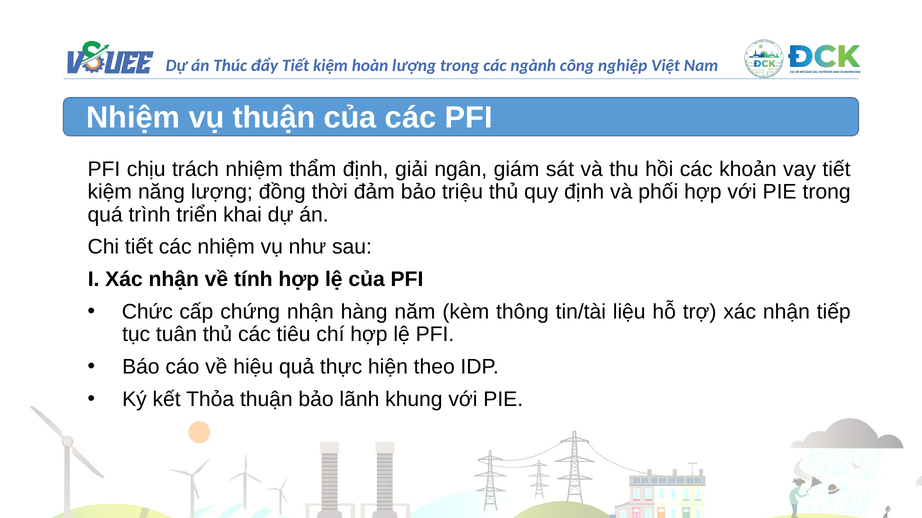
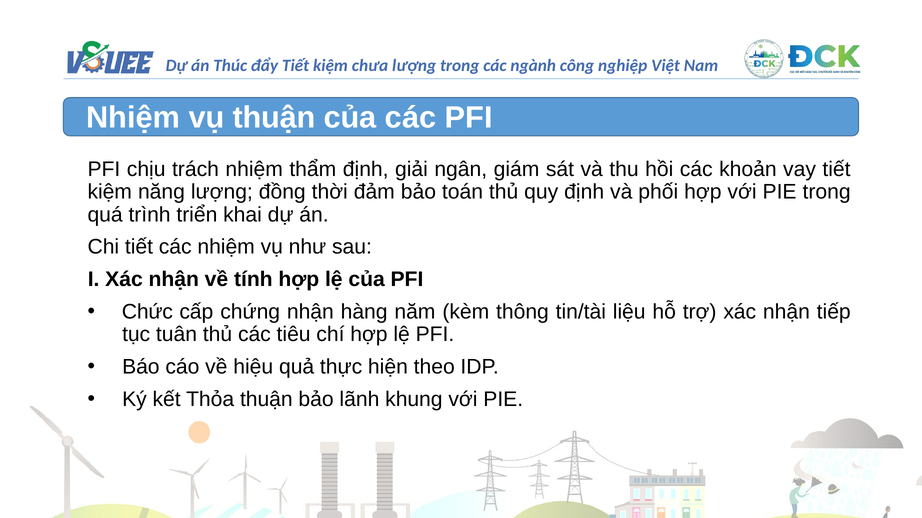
hoàn: hoàn -> chưa
triệu: triệu -> toán
